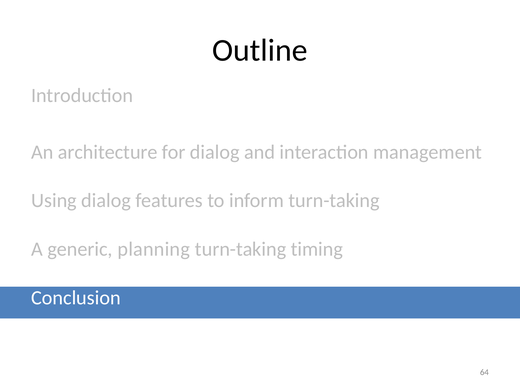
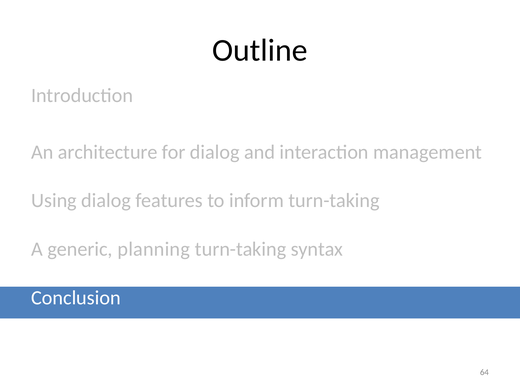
timing: timing -> syntax
